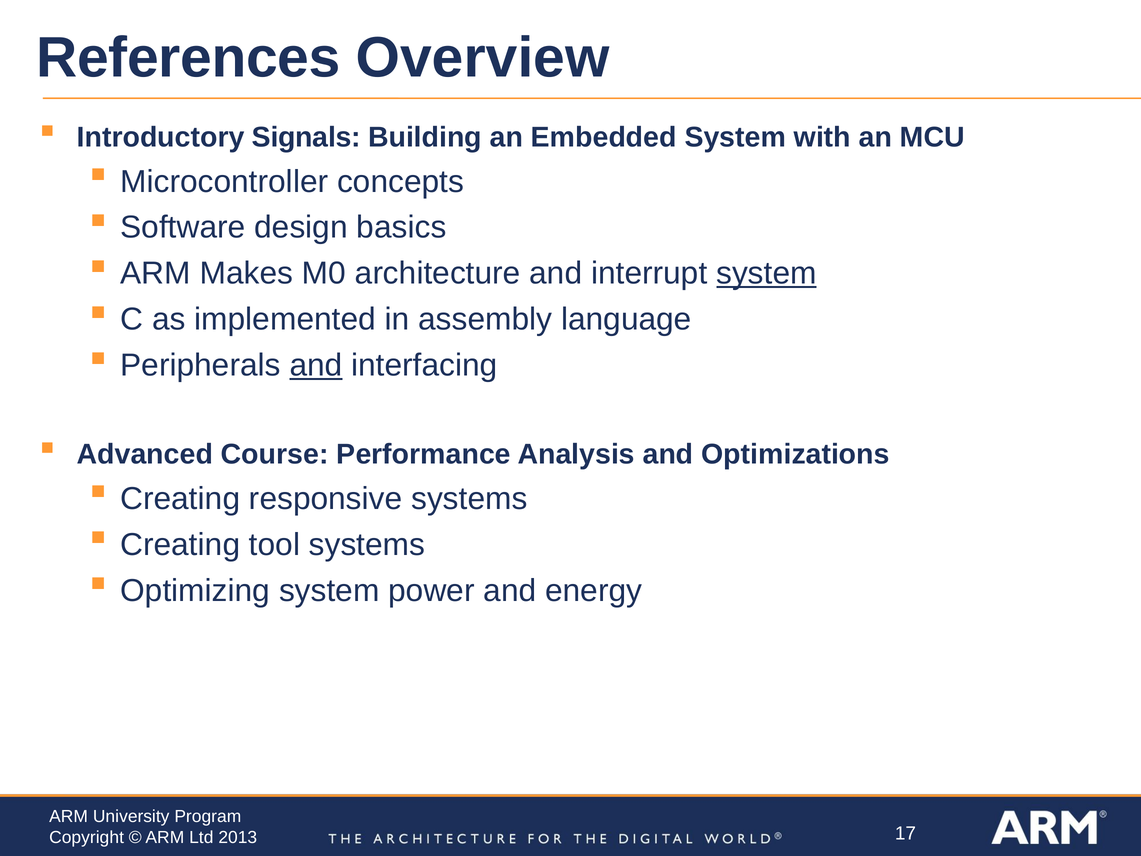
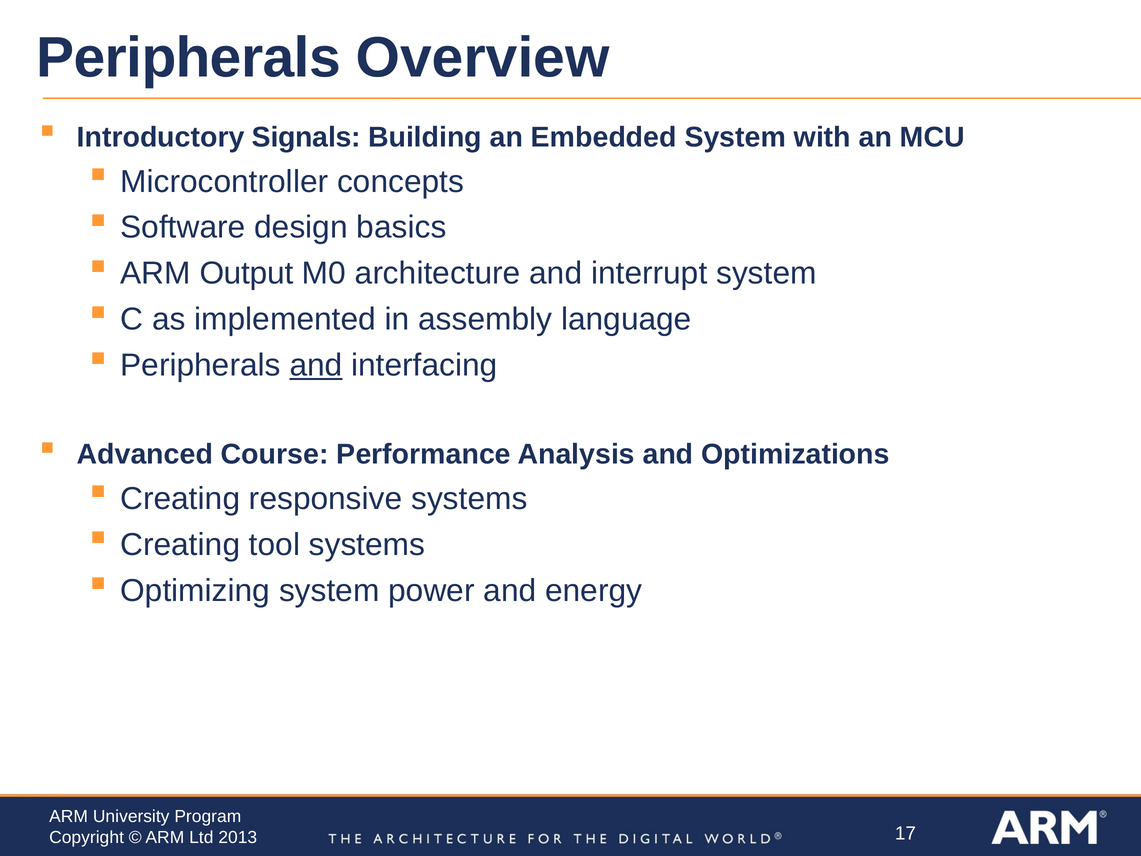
References at (188, 58): References -> Peripherals
Makes: Makes -> Output
system at (766, 273) underline: present -> none
